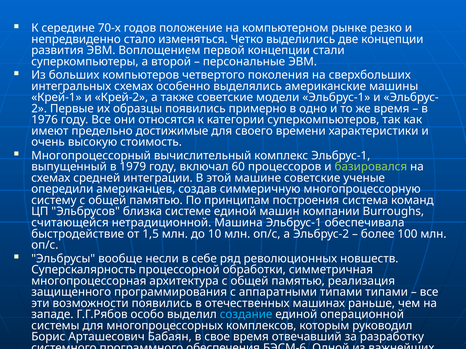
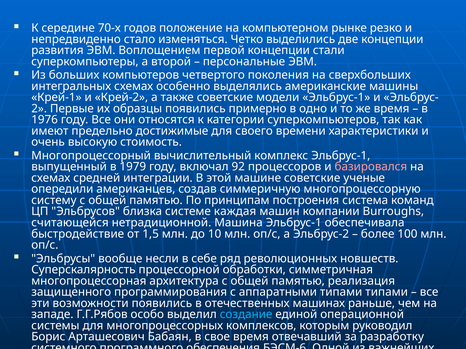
60: 60 -> 92
базировался colour: light green -> pink
системе единой: единой -> каждая
